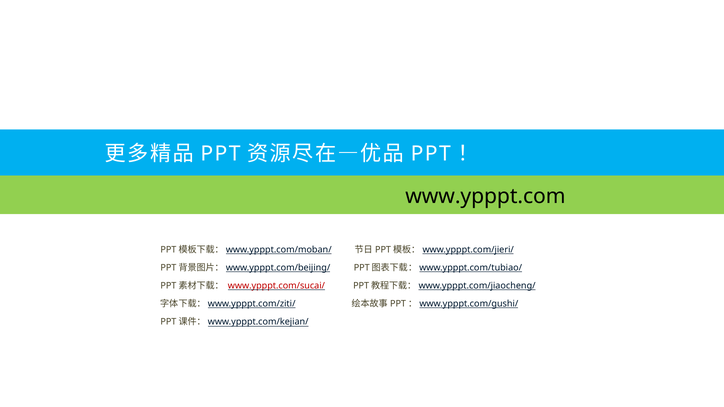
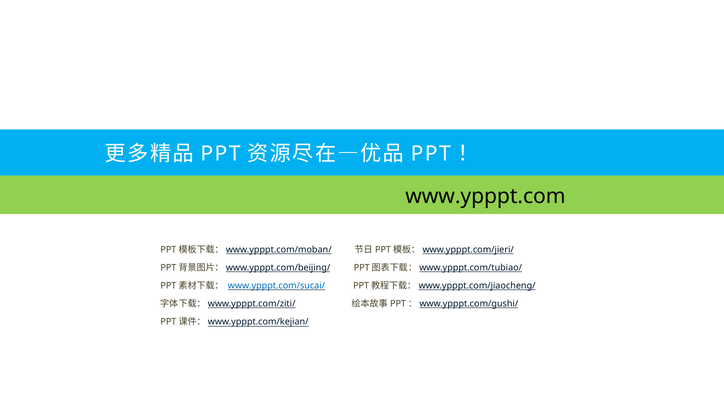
www.ypppt.com/sucai/ colour: red -> blue
